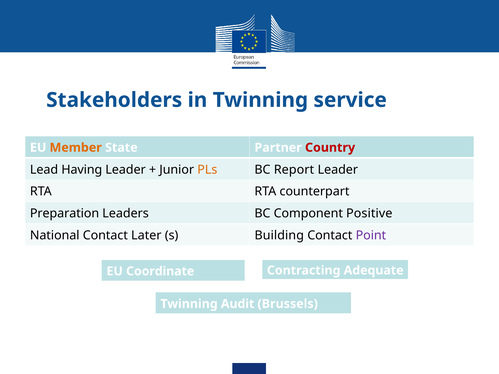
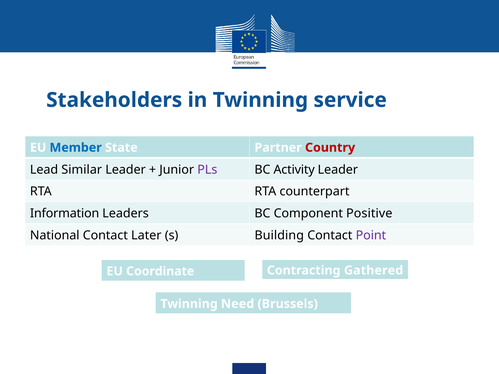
Member colour: orange -> blue
Having: Having -> Similar
PLs colour: orange -> purple
Report: Report -> Activity
Preparation: Preparation -> Information
Adequate: Adequate -> Gathered
Audit: Audit -> Need
